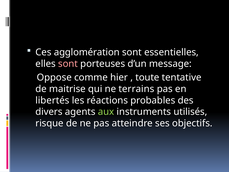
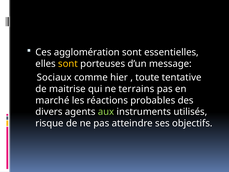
sont at (68, 64) colour: pink -> yellow
Oppose: Oppose -> Sociaux
libertés: libertés -> marché
